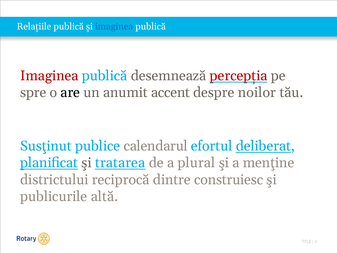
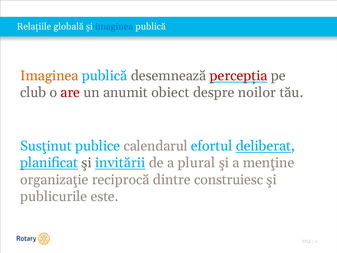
Relațiile publică: publică -> globală
Imaginea at (49, 76) colour: red -> orange
spre: spre -> club
are colour: black -> red
accent: accent -> obiect
tratarea: tratarea -> invitării
districtului: districtului -> organizaţie
altă: altă -> este
